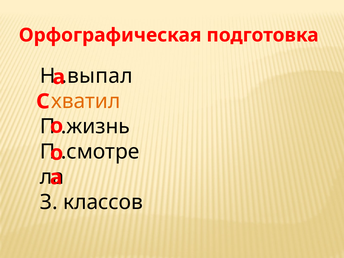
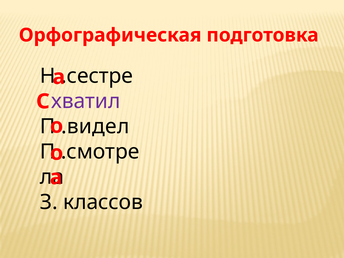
.выпал: .выпал -> .сестре
хватил colour: orange -> purple
.жизнь: .жизнь -> .видел
